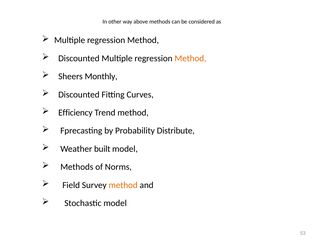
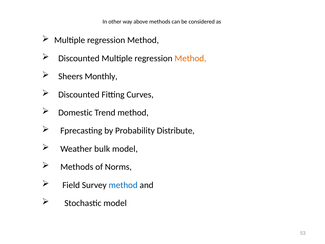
Efficiency: Efficiency -> Domestic
built: built -> bulk
method at (123, 185) colour: orange -> blue
